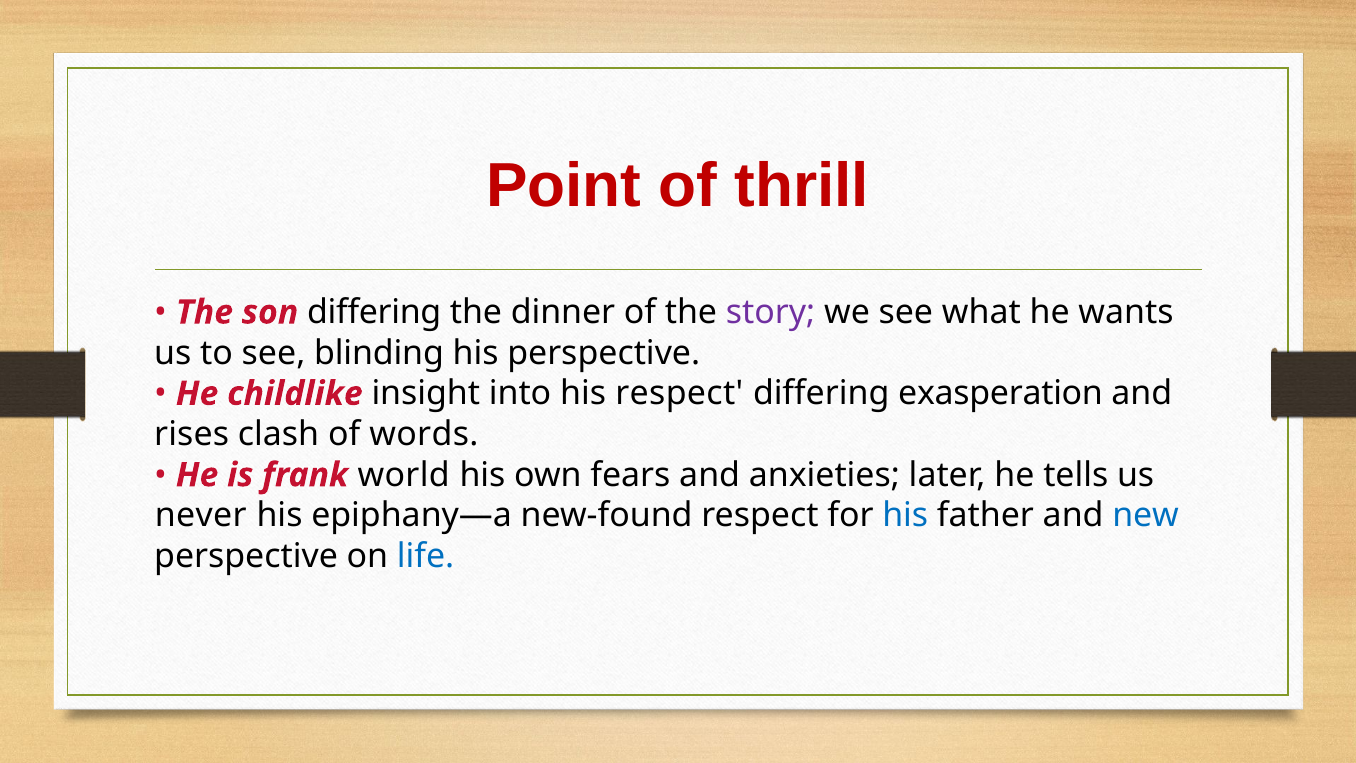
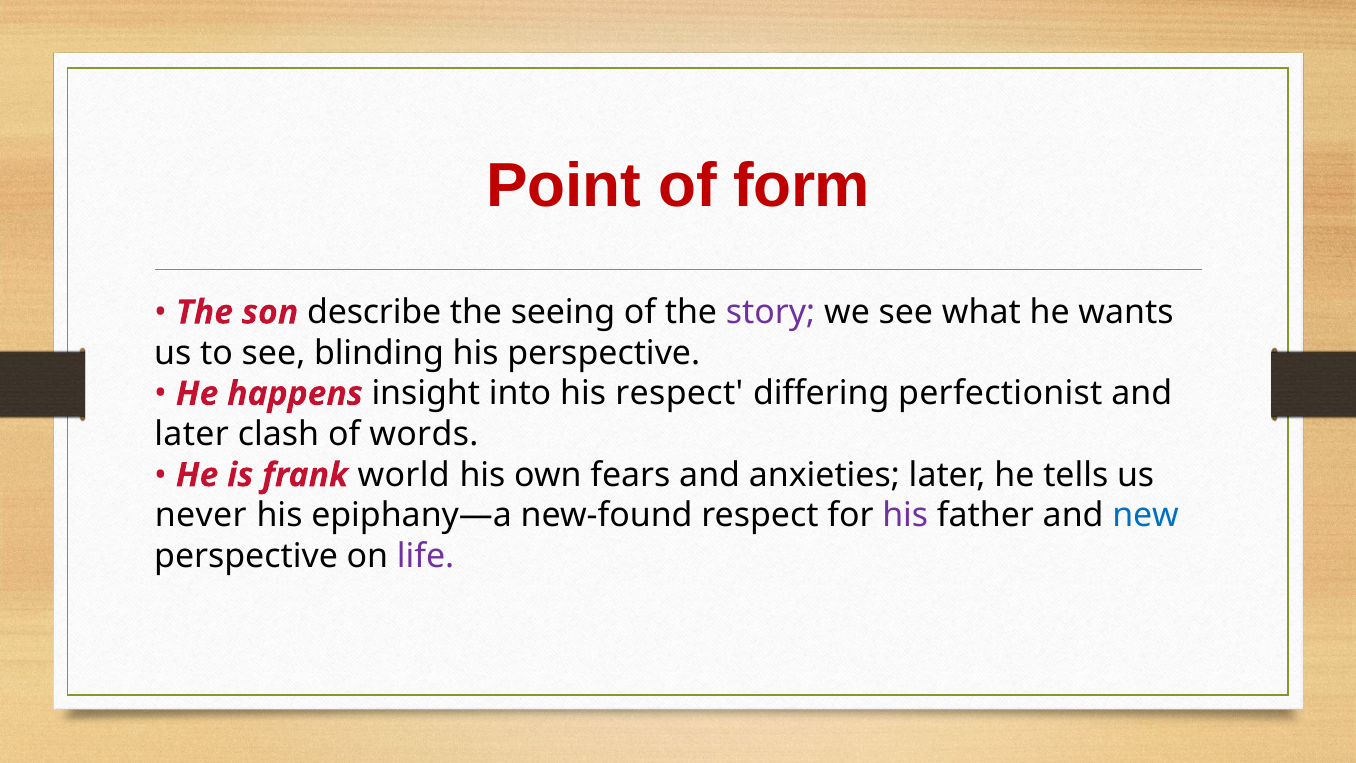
thrill: thrill -> form
son differing: differing -> describe
dinner: dinner -> seeing
childlike: childlike -> happens
exasperation: exasperation -> perfectionist
rises at (192, 434): rises -> later
his at (905, 516) colour: blue -> purple
life colour: blue -> purple
